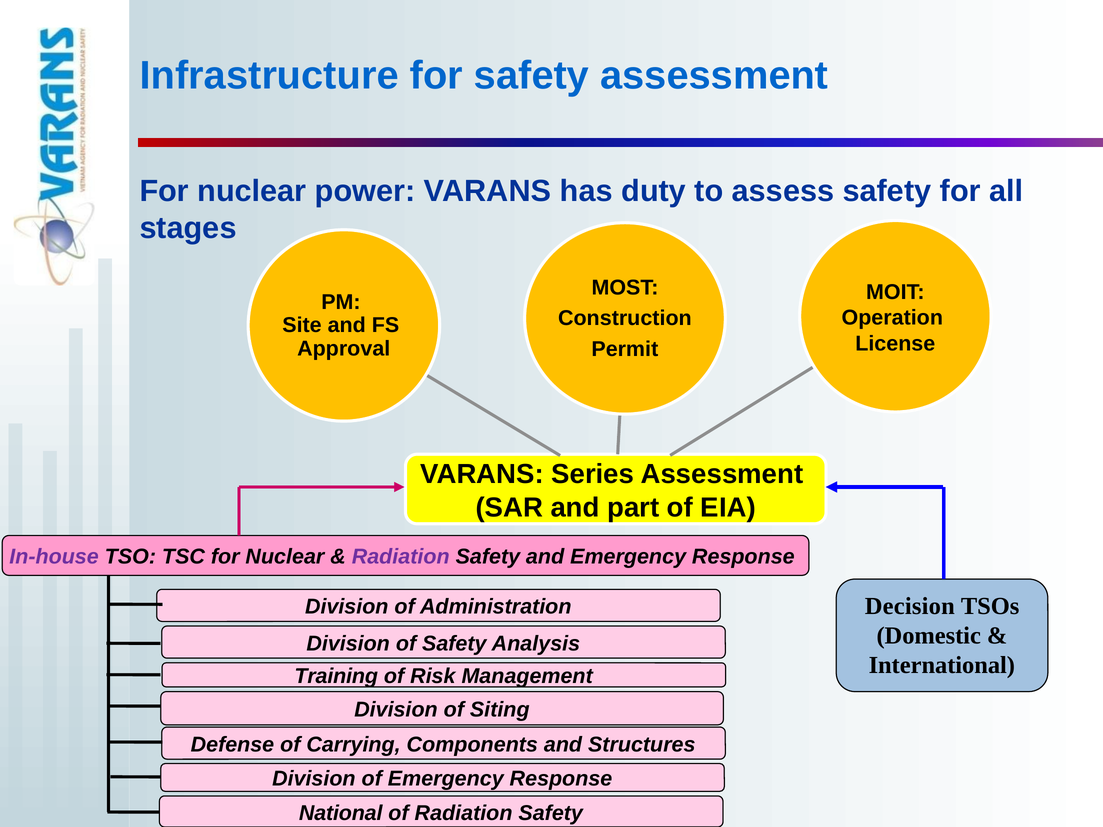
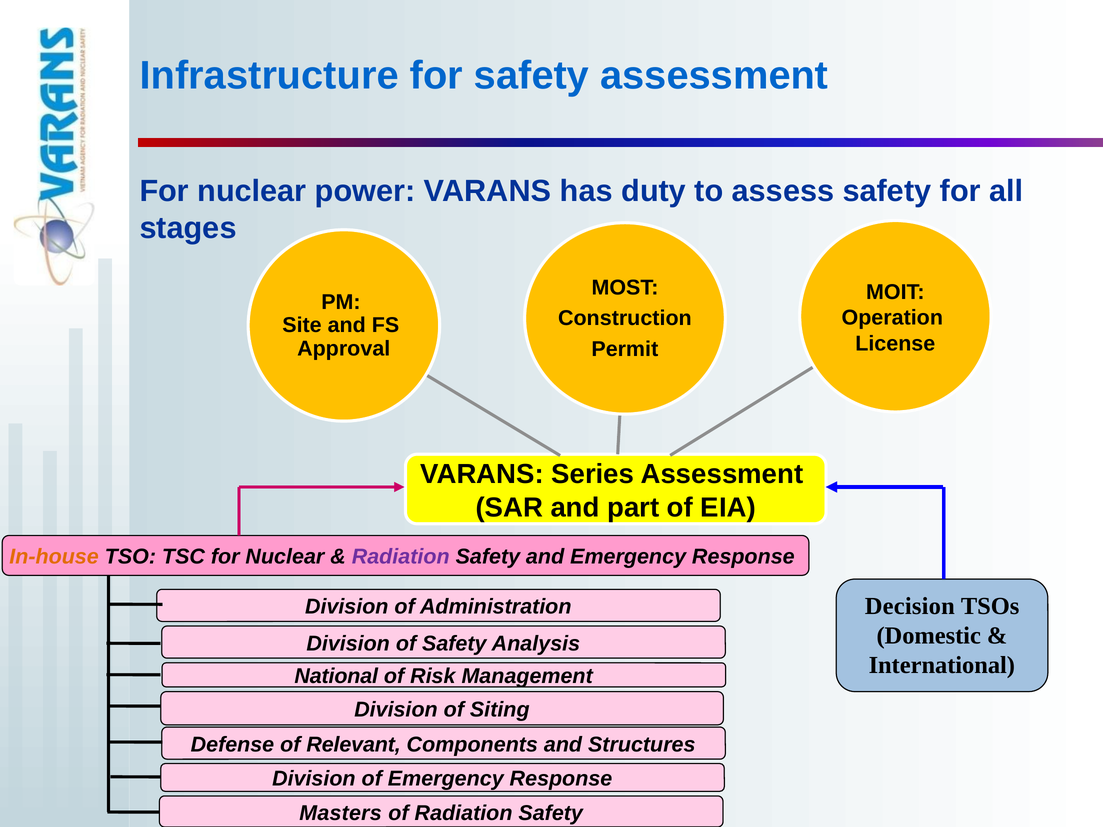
In-house colour: purple -> orange
Training: Training -> National
Carrying: Carrying -> Relevant
National: National -> Masters
